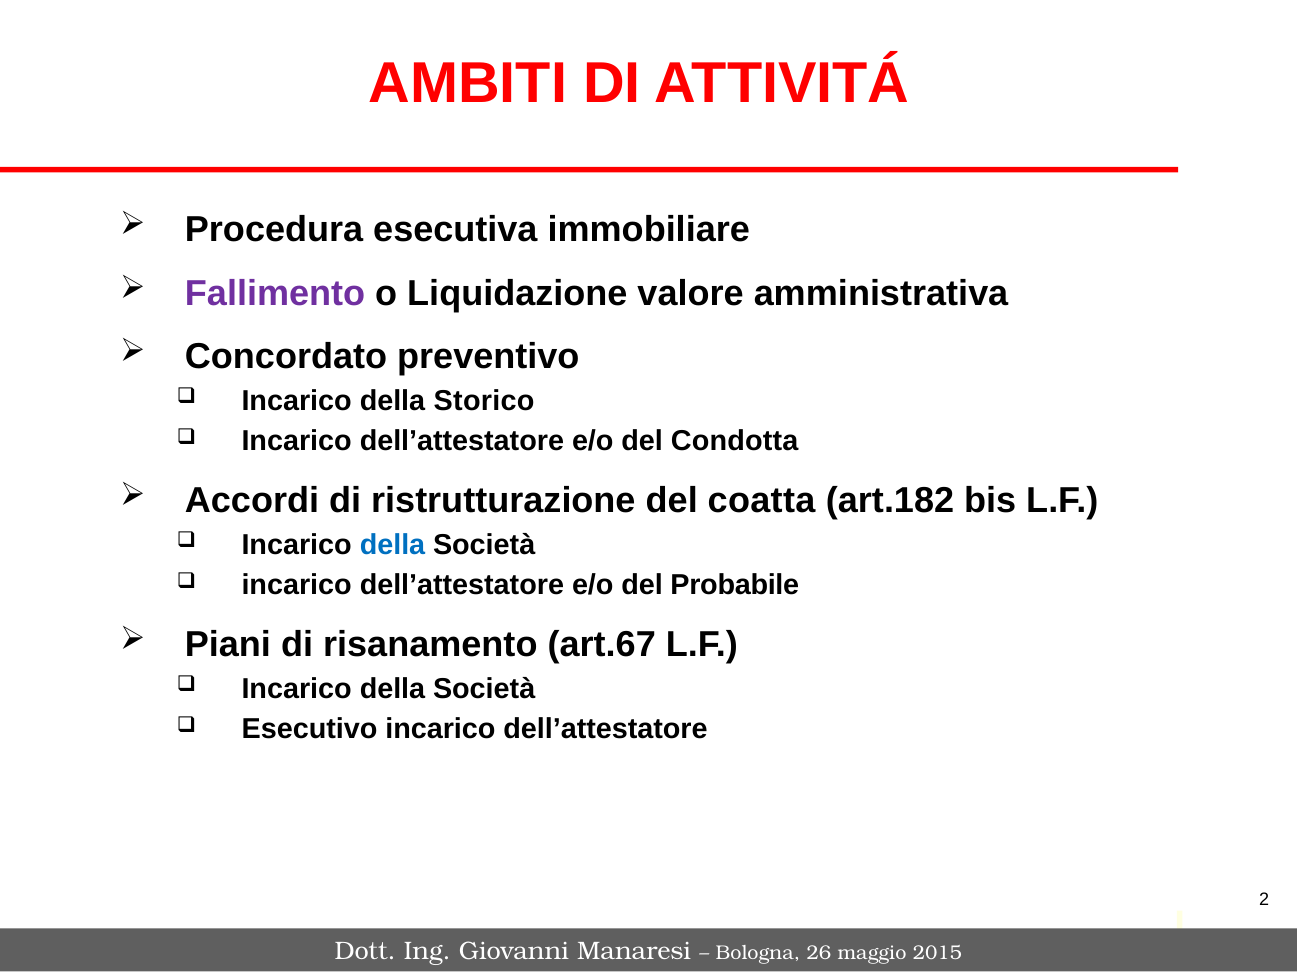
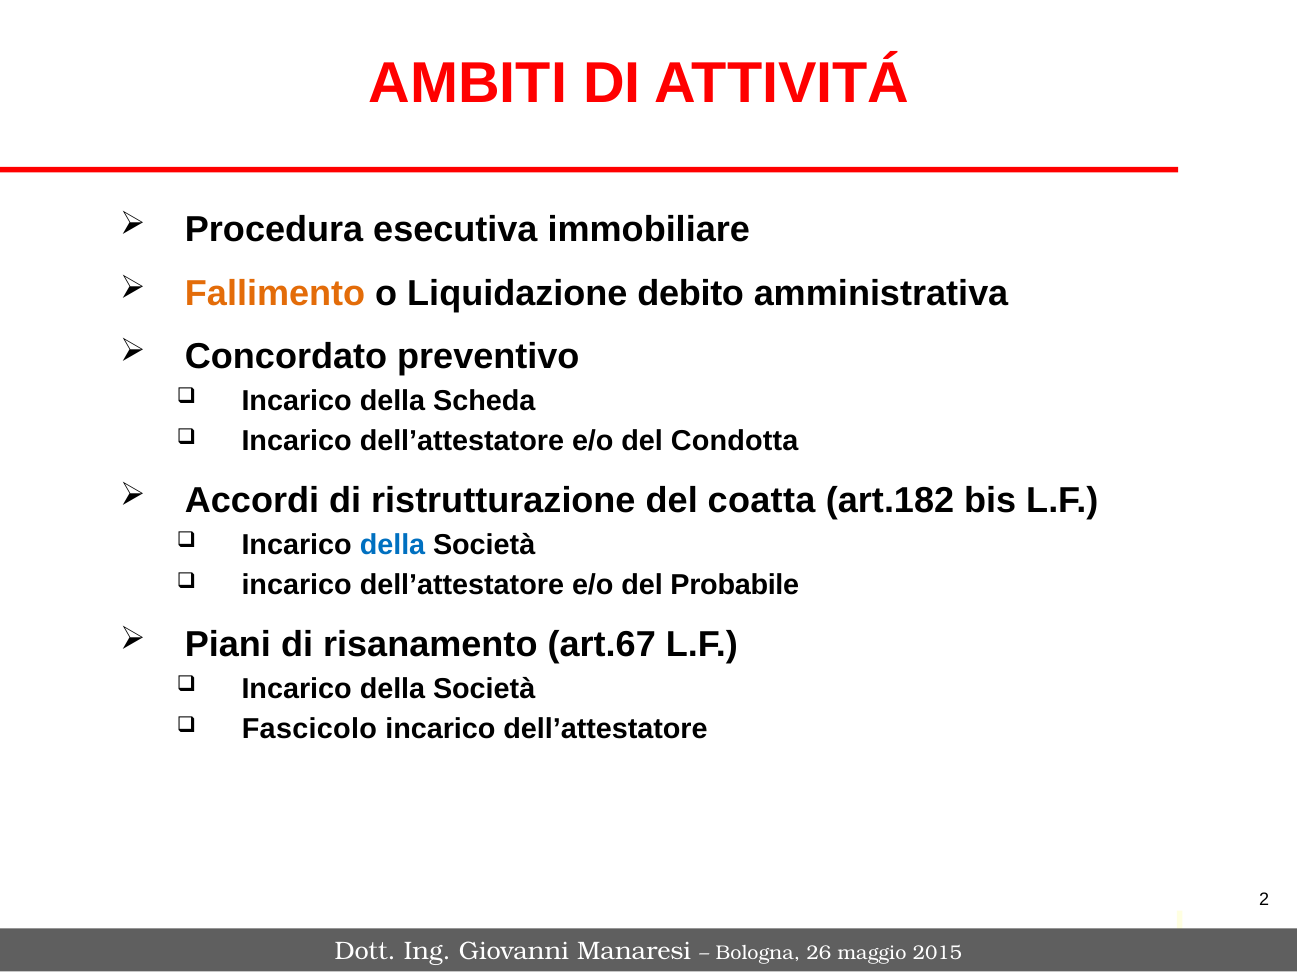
Fallimento colour: purple -> orange
valore: valore -> debito
Storico: Storico -> Scheda
Esecutivo: Esecutivo -> Fascicolo
